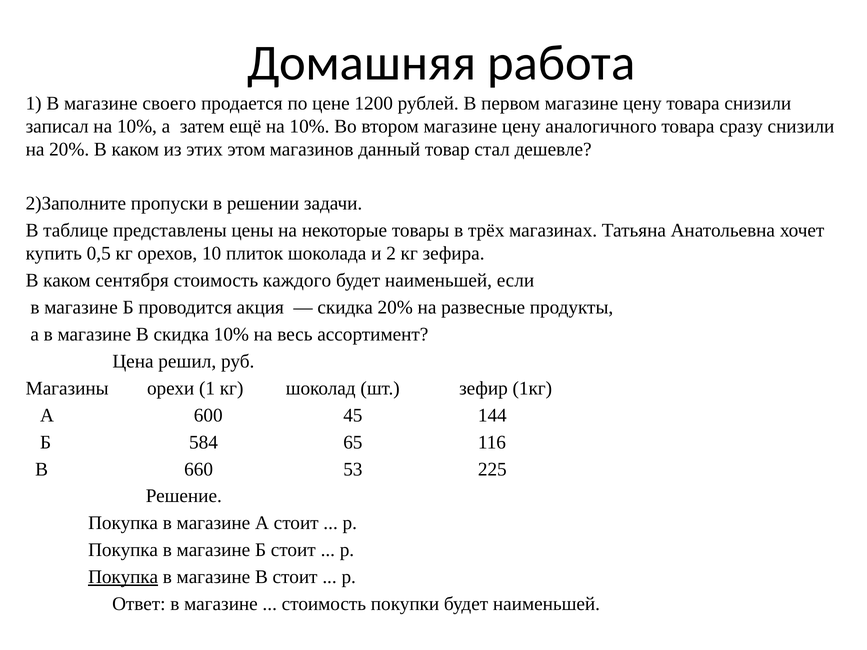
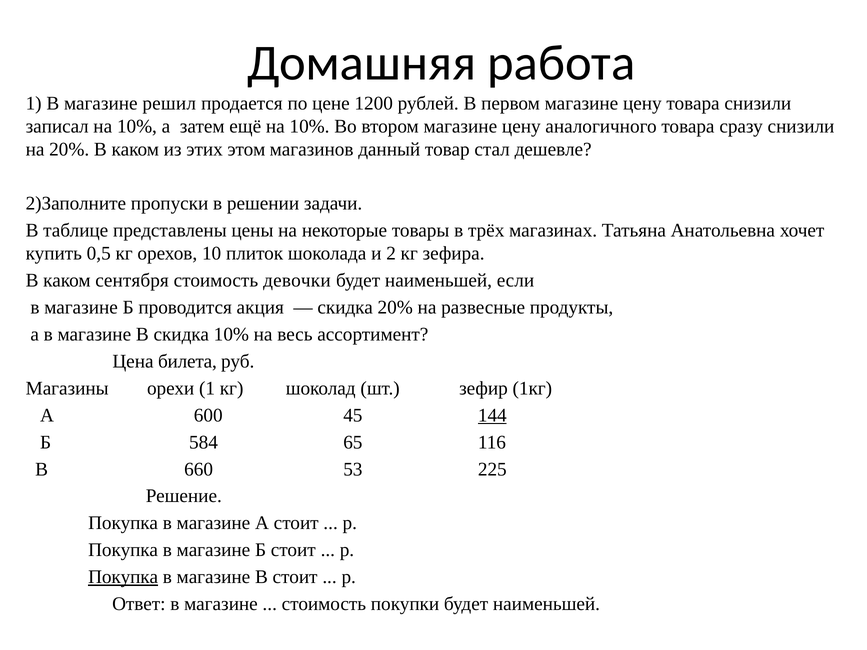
своего: своего -> решил
каждого: каждого -> девочки
решил: решил -> билета
144 underline: none -> present
